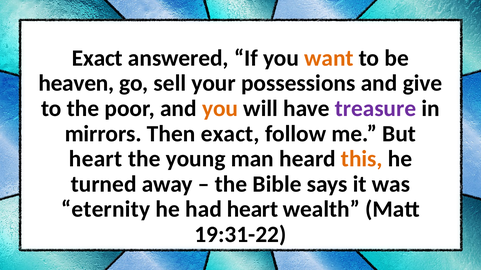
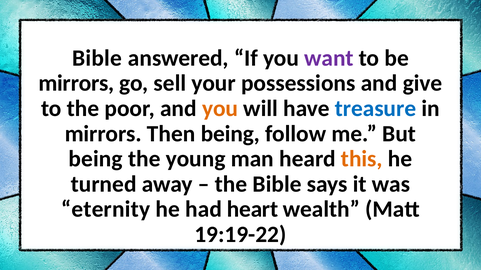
Exact at (97, 58): Exact -> Bible
want colour: orange -> purple
heaven at (76, 83): heaven -> mirrors
treasure colour: purple -> blue
Then exact: exact -> being
heart at (96, 159): heart -> being
19:31-22: 19:31-22 -> 19:19-22
